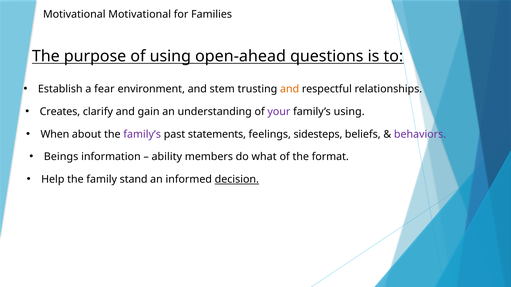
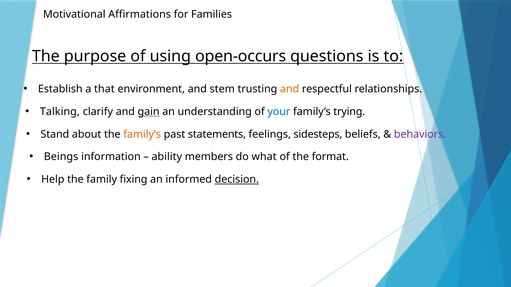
Motivational Motivational: Motivational -> Affirmations
open-ahead: open-ahead -> open-occurs
fear: fear -> that
Creates: Creates -> Talking
gain underline: none -> present
your colour: purple -> blue
family’s using: using -> trying
When: When -> Stand
family’s at (142, 134) colour: purple -> orange
stand: stand -> fixing
